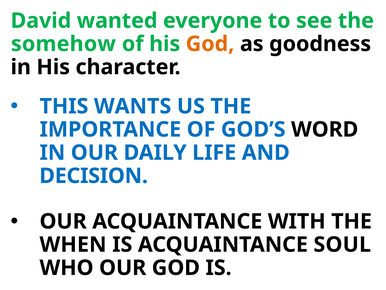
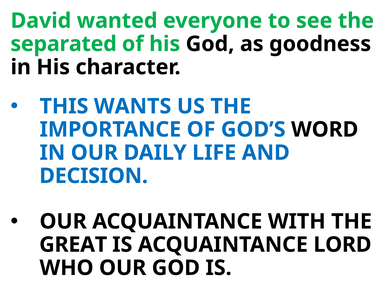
somehow: somehow -> separated
God at (210, 44) colour: orange -> black
WHEN: WHEN -> GREAT
SOUL: SOUL -> LORD
